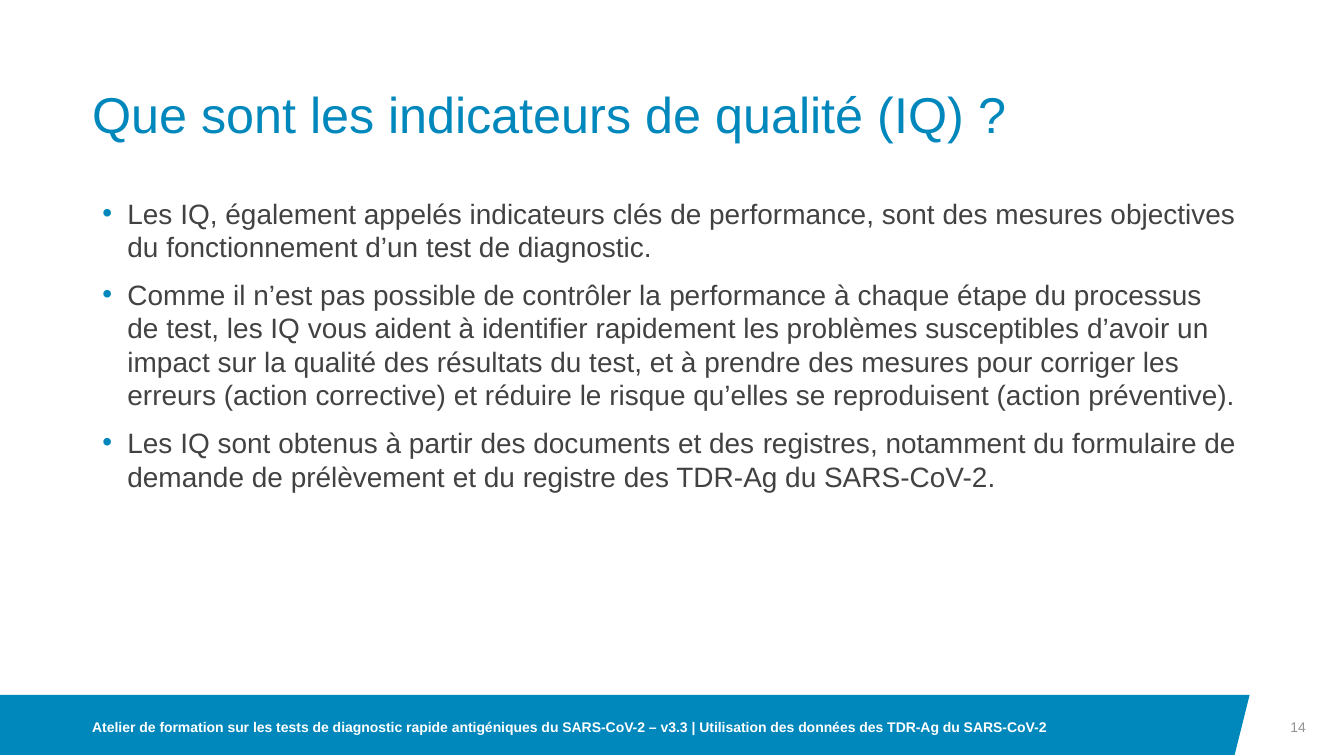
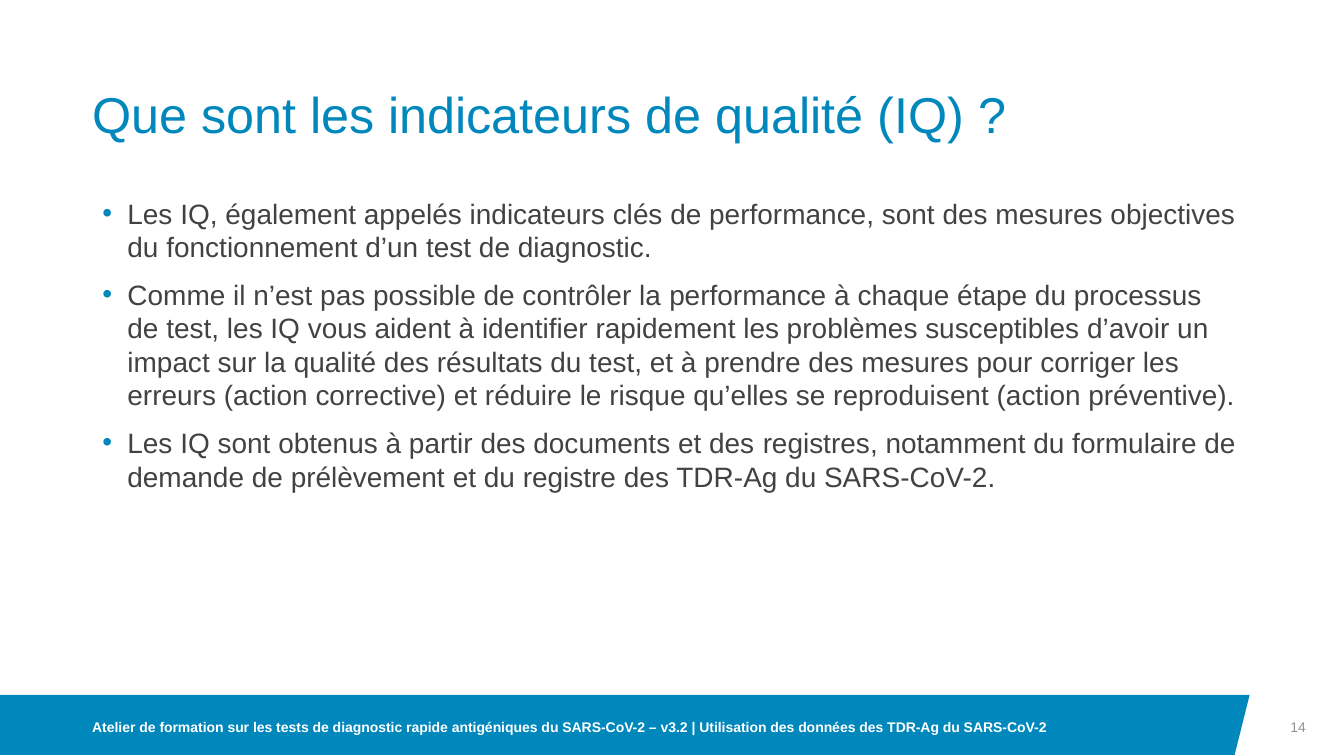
v3.3: v3.3 -> v3.2
